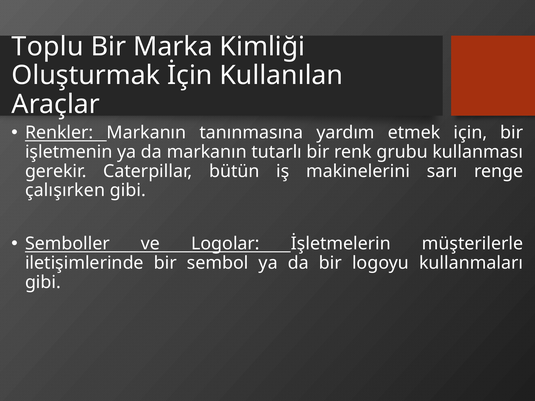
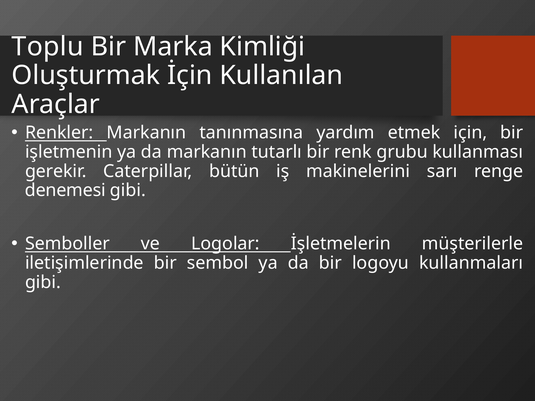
çalışırken: çalışırken -> denemesi
